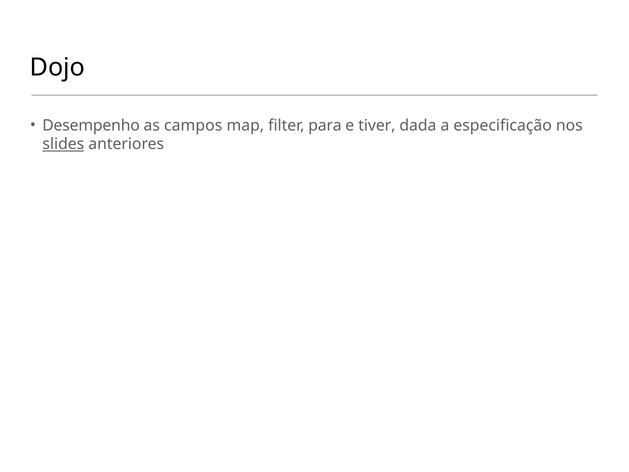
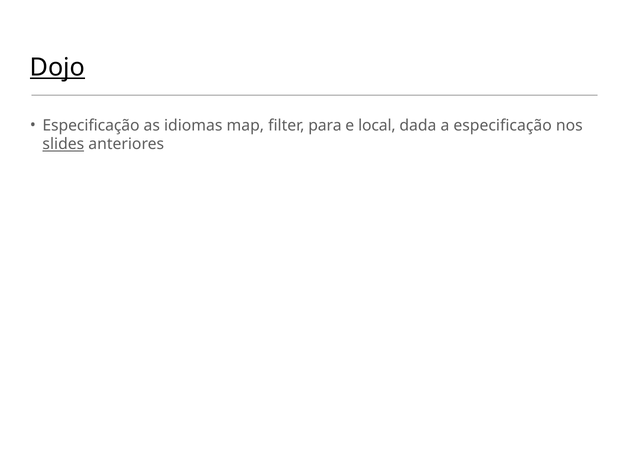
Dojo underline: none -> present
Desempenho at (91, 125): Desempenho -> Especificação
campos: campos -> idiomas
tiver: tiver -> local
